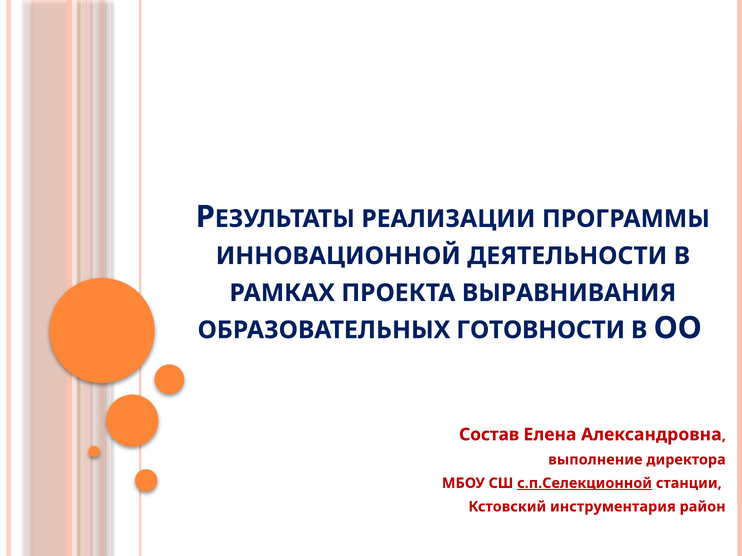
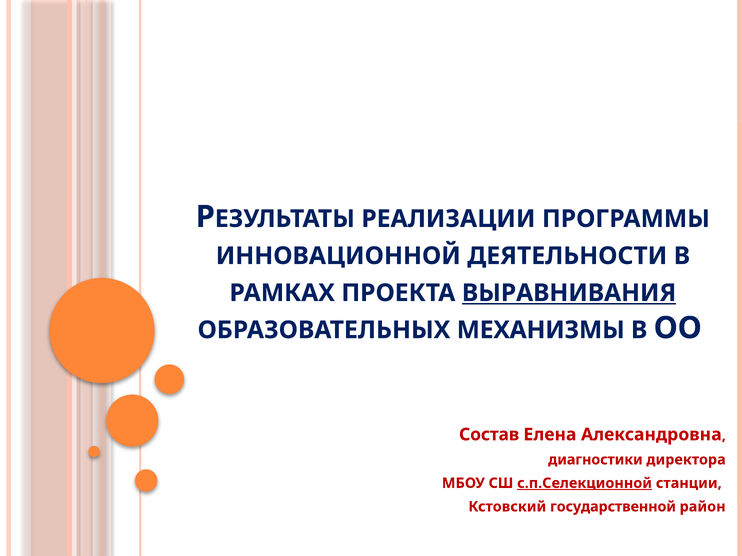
ВЫРАВНИВАНИЯ underline: none -> present
ГОТОВНОСТИ: ГОТОВНОСТИ -> МЕХАНИЗМЫ
выполнение: выполнение -> диагностики
инструментария: инструментария -> государственной
